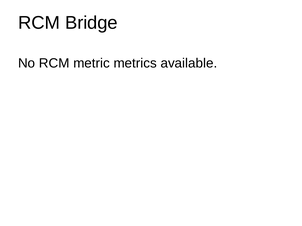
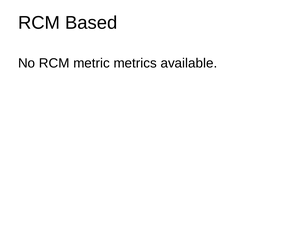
Bridge: Bridge -> Based
